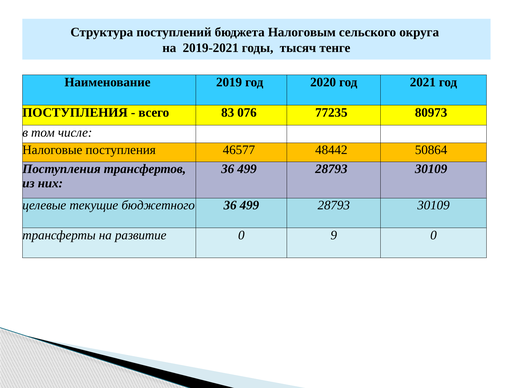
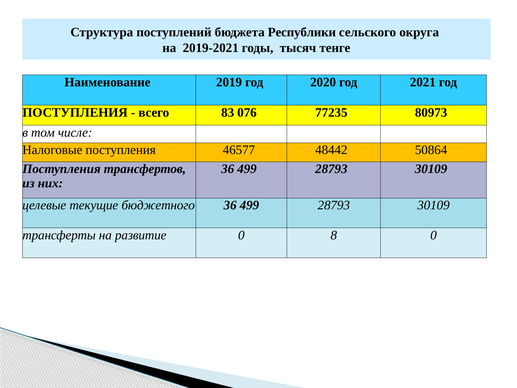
Налоговым: Налоговым -> Республики
9: 9 -> 8
